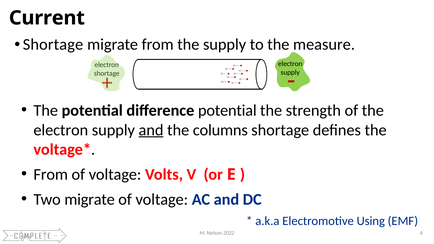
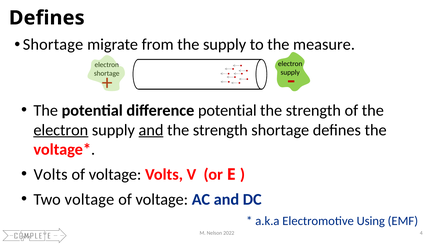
Current at (47, 18): Current -> Defines
electron at (61, 130) underline: none -> present
columns at (220, 130): columns -> strength
From at (51, 175): From -> Volts
Two migrate: migrate -> voltage
